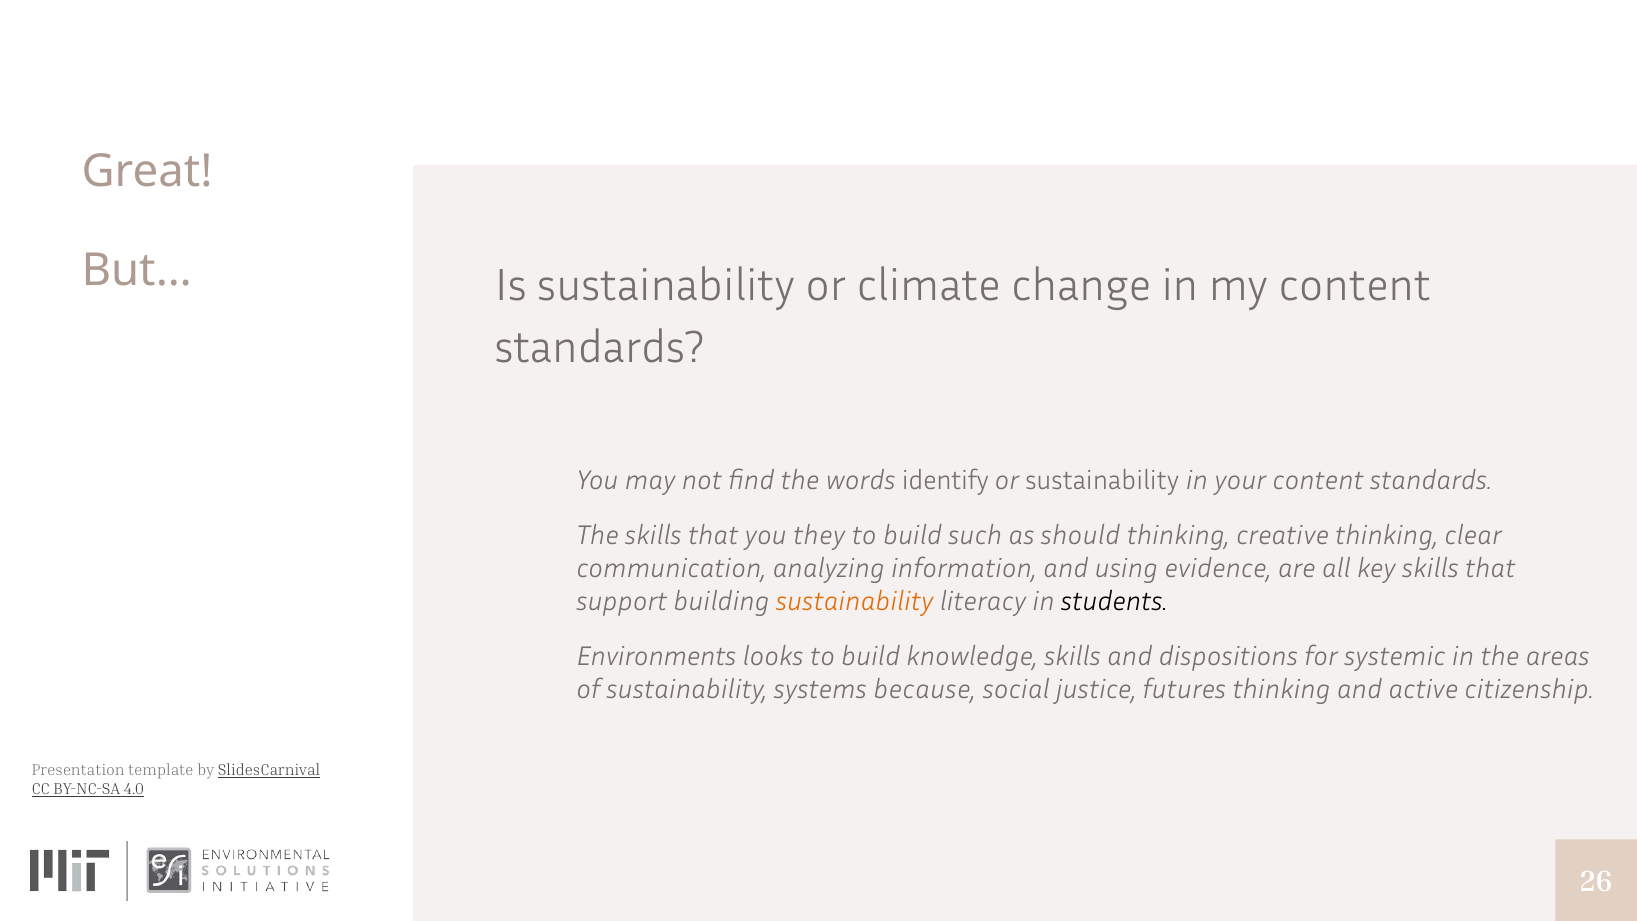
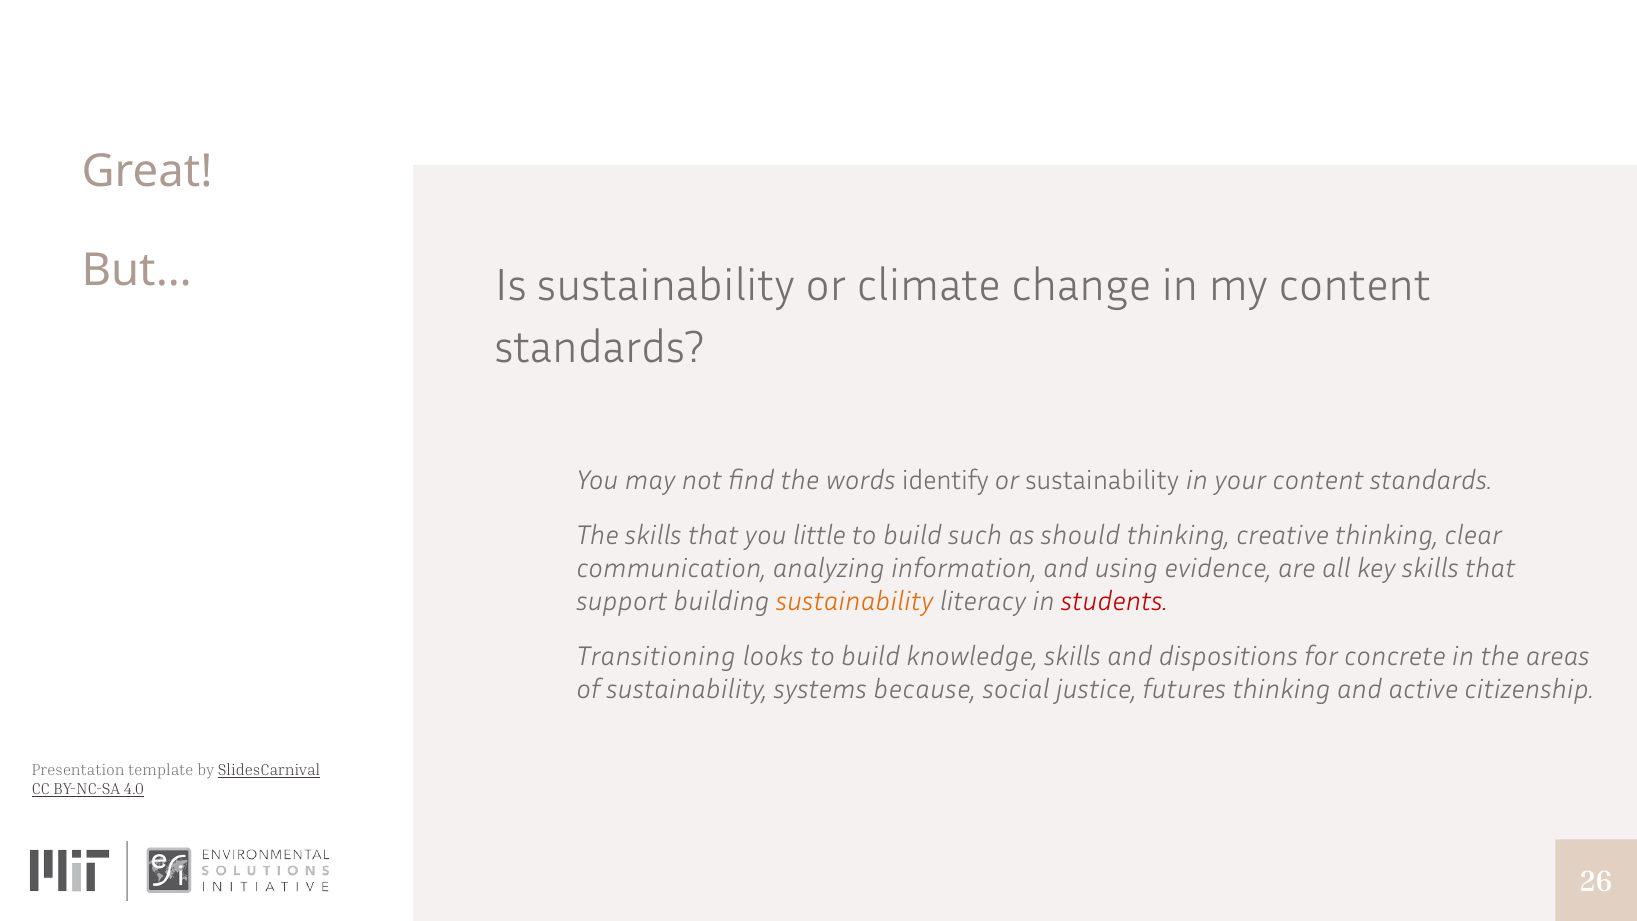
they: they -> little
students colour: black -> red
Environments: Environments -> Transitioning
systemic: systemic -> concrete
